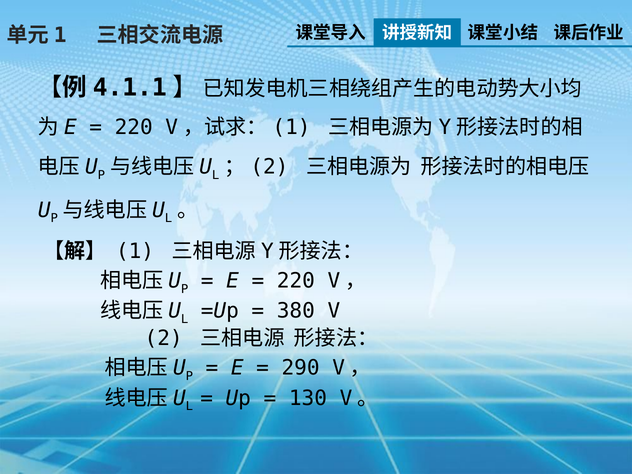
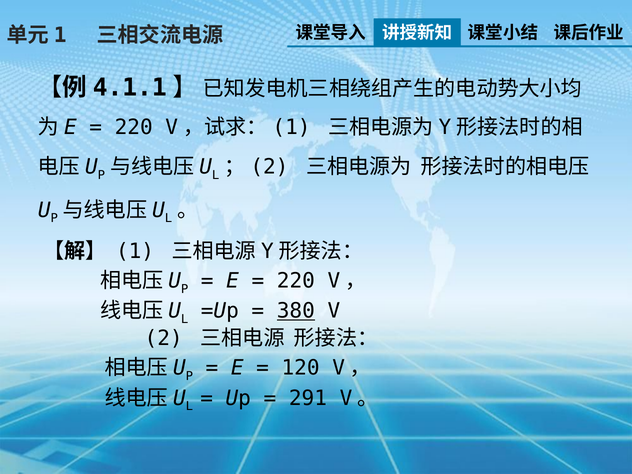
380 underline: none -> present
290: 290 -> 120
130: 130 -> 291
